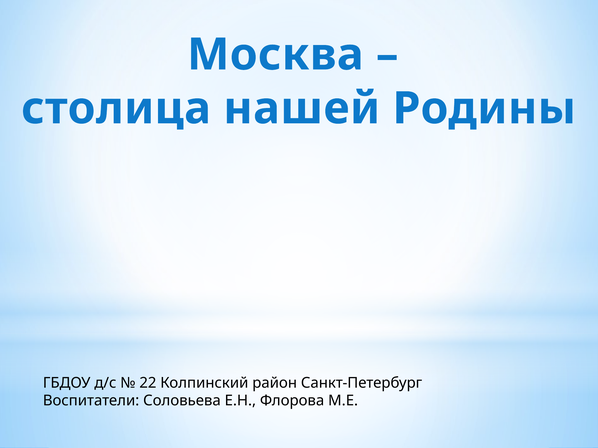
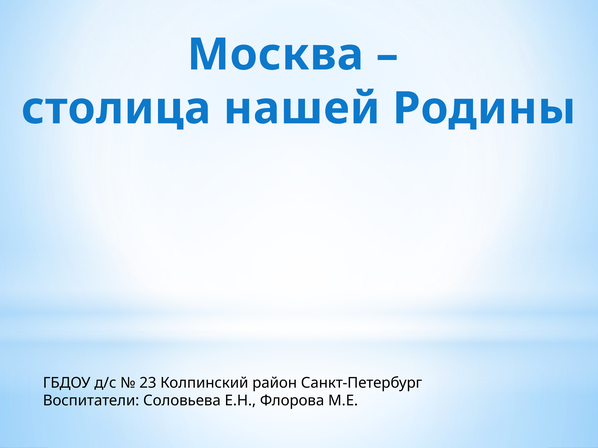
22: 22 -> 23
